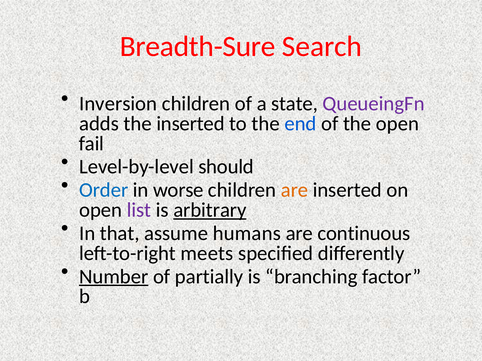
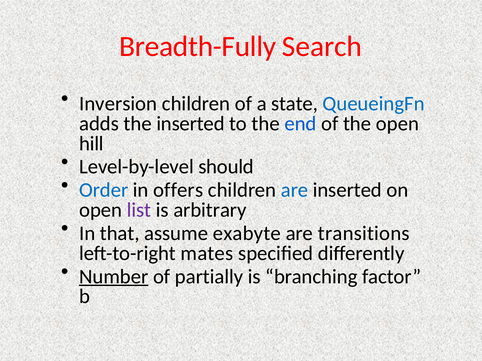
Breadth-Sure: Breadth-Sure -> Breadth-Fully
QueueingFn colour: purple -> blue
fail: fail -> hill
worse: worse -> offers
are at (294, 190) colour: orange -> blue
arbitrary underline: present -> none
humans: humans -> exabyte
continuous: continuous -> transitions
meets: meets -> mates
